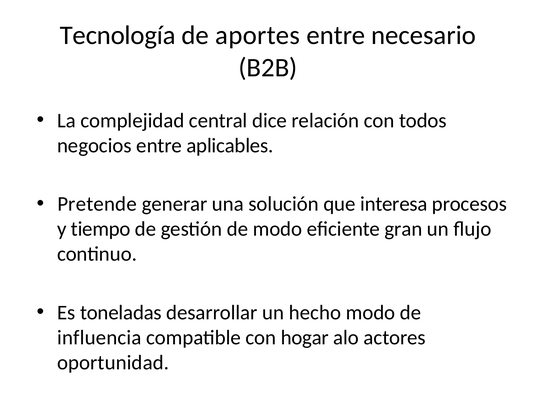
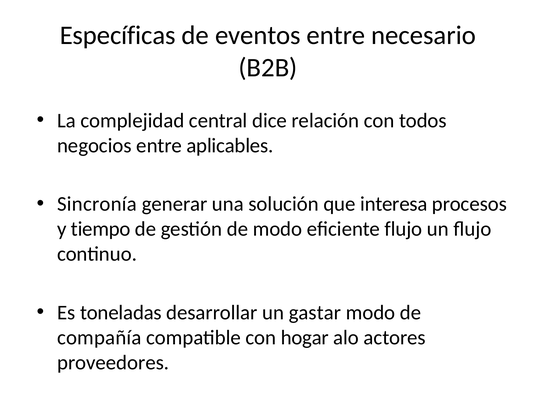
Tecnología: Tecnología -> Específicas
aportes: aportes -> eventos
Pretende: Pretende -> Sincronía
eficiente gran: gran -> flujo
hecho: hecho -> gastar
influencia: influencia -> compañía
oportunidad: oportunidad -> proveedores
